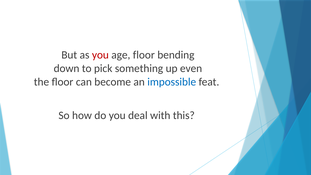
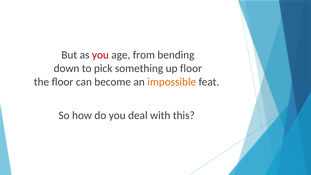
age floor: floor -> from
up even: even -> floor
impossible colour: blue -> orange
